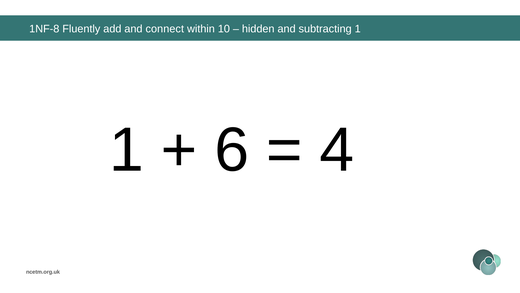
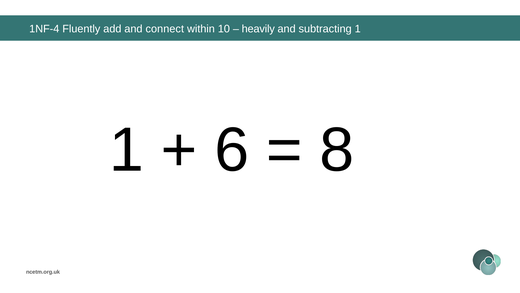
1NF-8: 1NF-8 -> 1NF-4
hidden: hidden -> heavily
4: 4 -> 8
